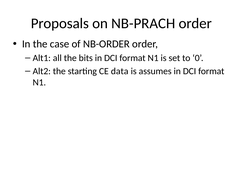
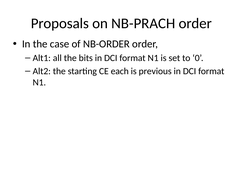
data: data -> each
assumes: assumes -> previous
